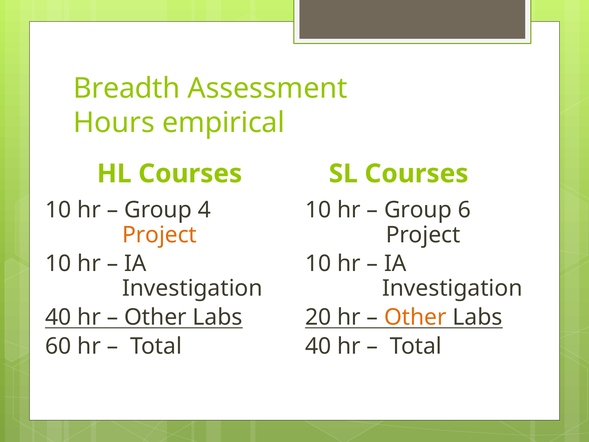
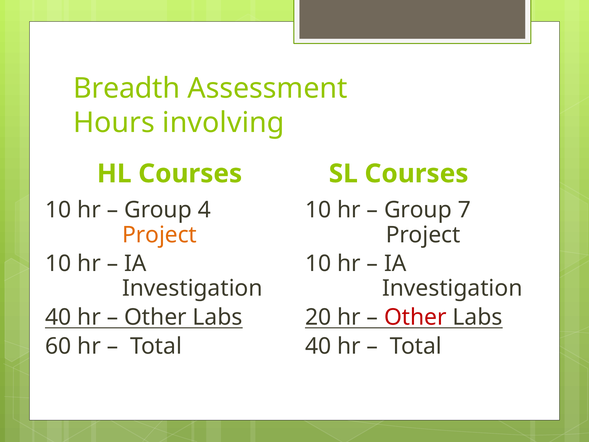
empirical: empirical -> involving
6: 6 -> 7
Other at (415, 317) colour: orange -> red
